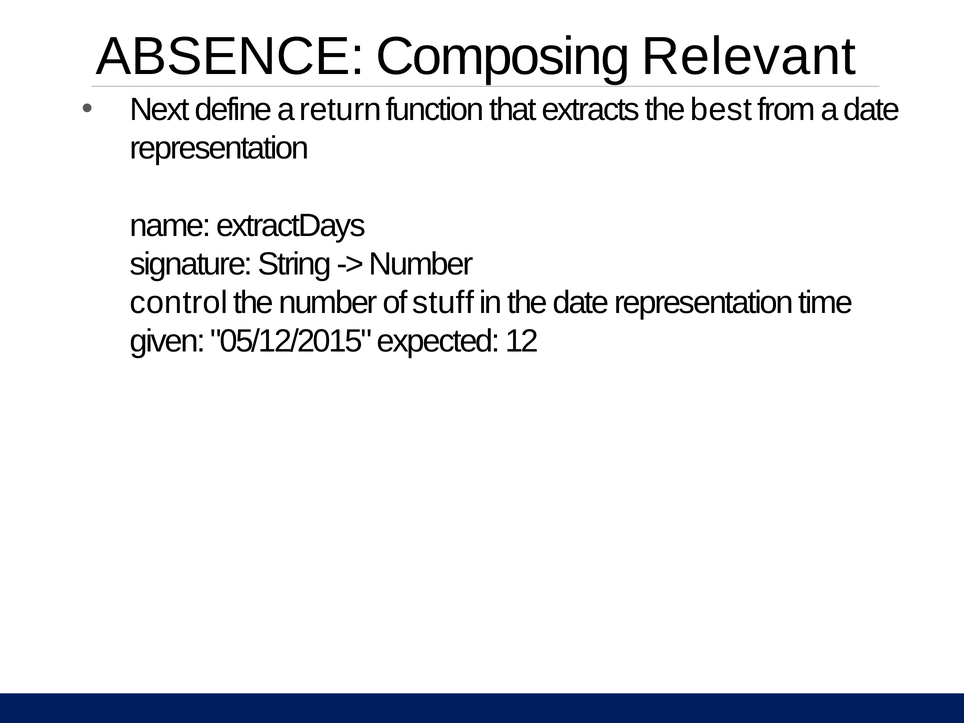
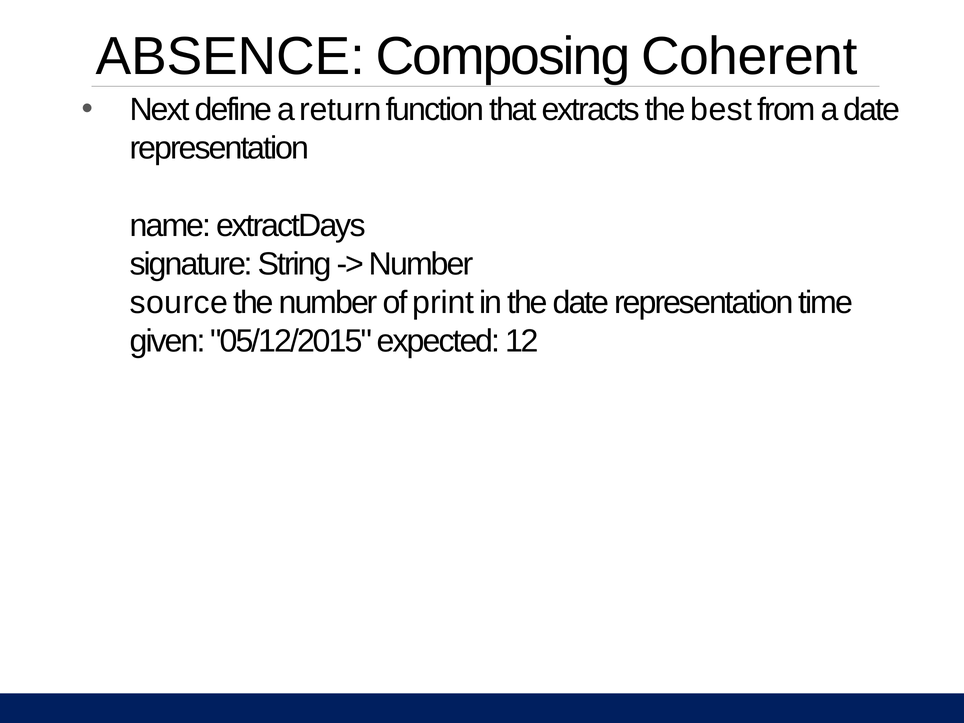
Relevant: Relevant -> Coherent
control: control -> source
stuff: stuff -> print
